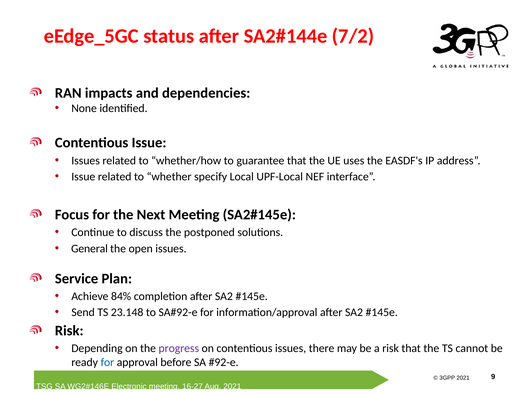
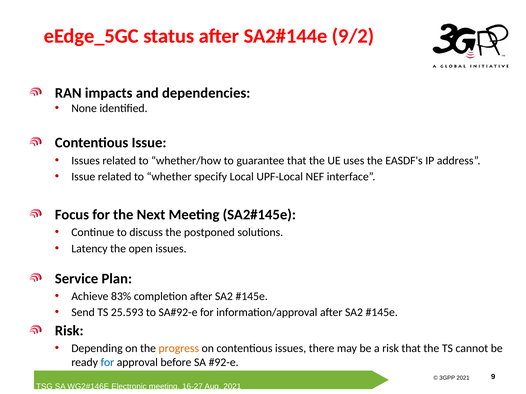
7/2: 7/2 -> 9/2
General: General -> Latency
84%: 84% -> 83%
23.148: 23.148 -> 25.593
progress colour: purple -> orange
